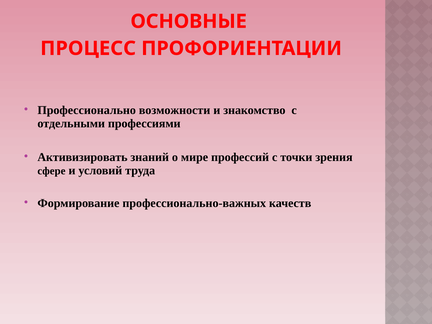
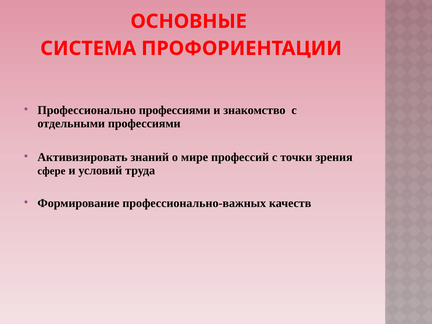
ПРОЦЕСС: ПРОЦЕСС -> СИСТЕМА
Профессионально возможности: возможности -> профессиями
